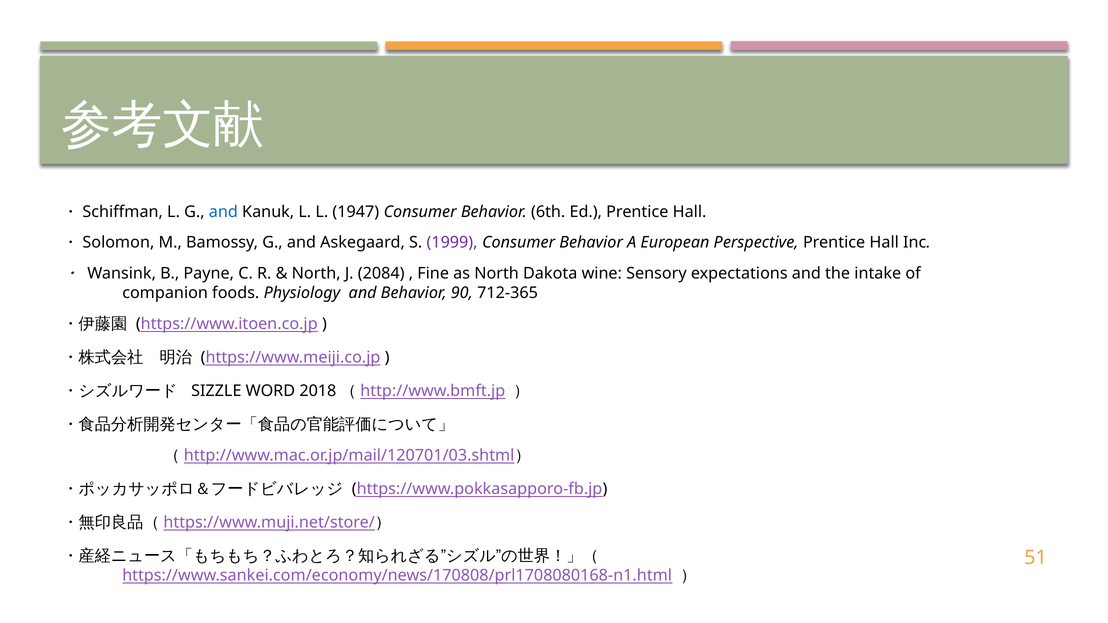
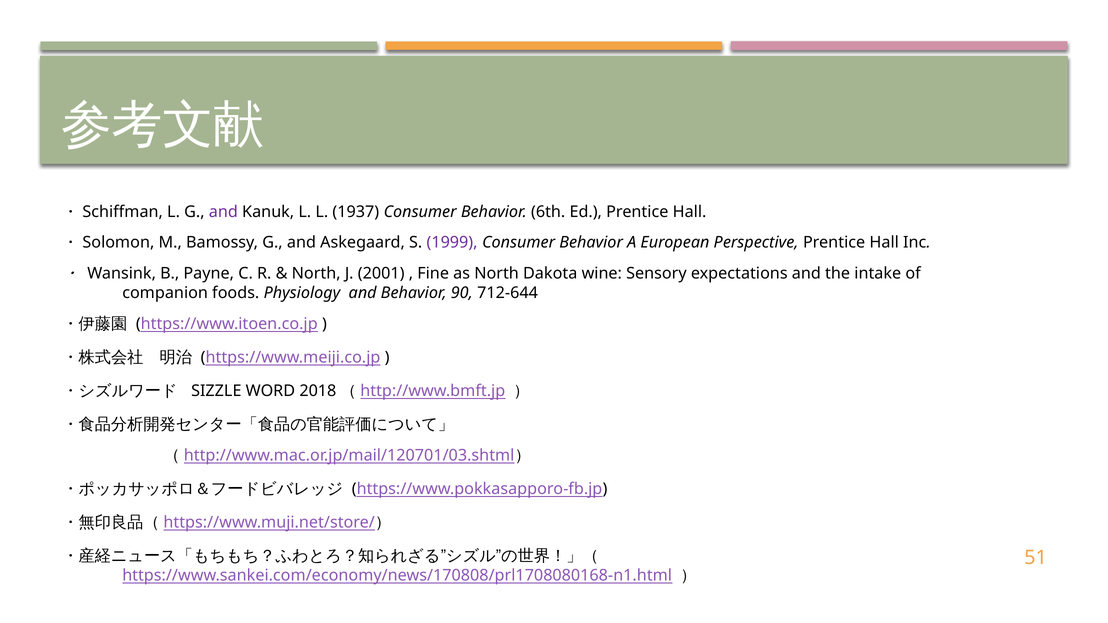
and at (223, 212) colour: blue -> purple
1947: 1947 -> 1937
2084: 2084 -> 2001
712-365: 712-365 -> 712-644
